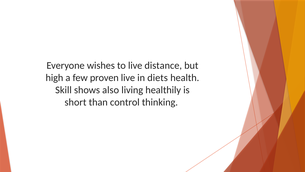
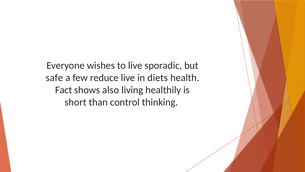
distance: distance -> sporadic
high: high -> safe
proven: proven -> reduce
Skill: Skill -> Fact
